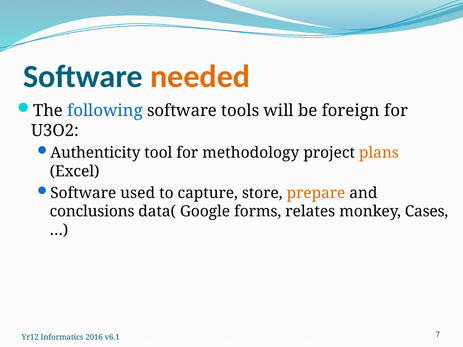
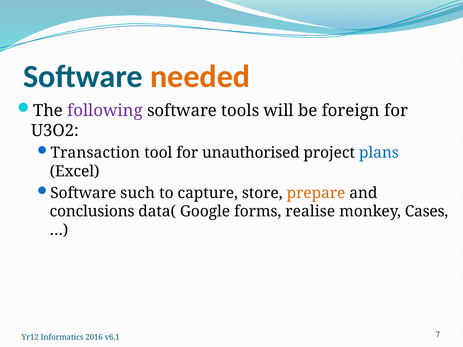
following colour: blue -> purple
Authenticity: Authenticity -> Transaction
methodology: methodology -> unauthorised
plans colour: orange -> blue
used: used -> such
relates: relates -> realise
